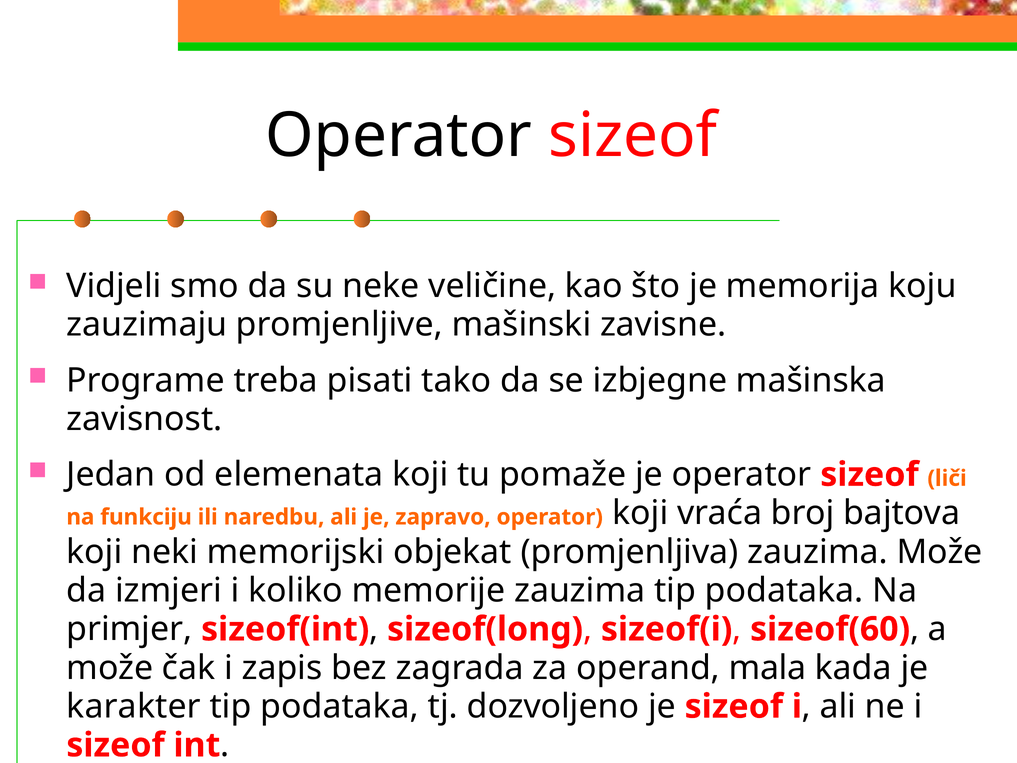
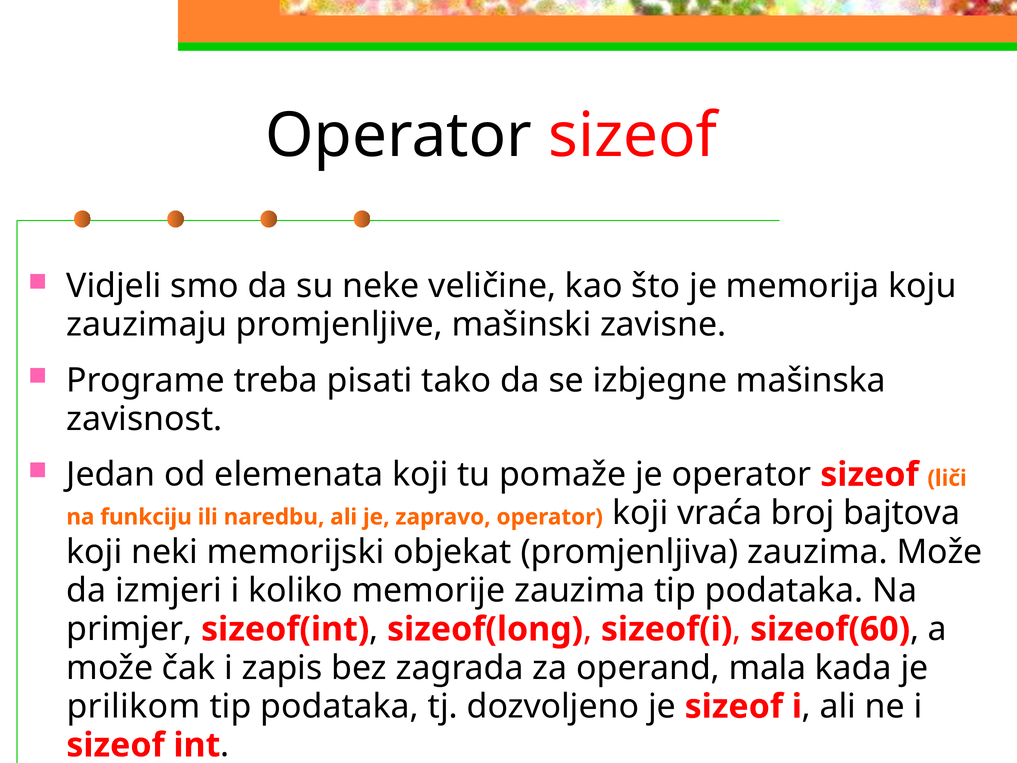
karakter: karakter -> prilikom
